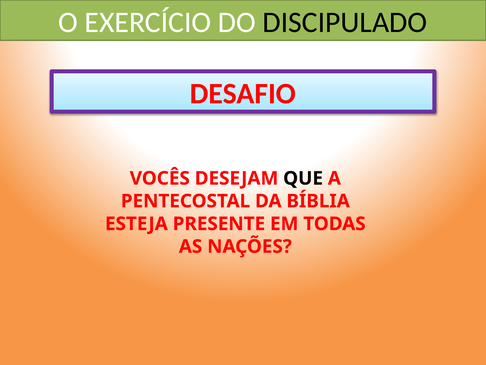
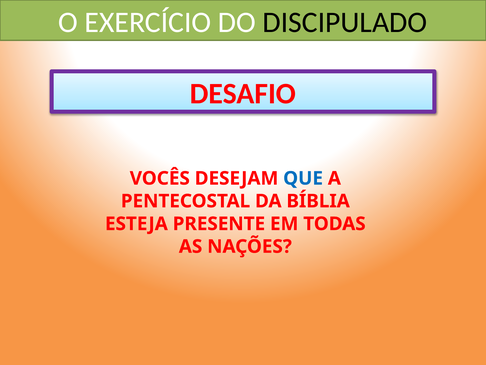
QUE colour: black -> blue
